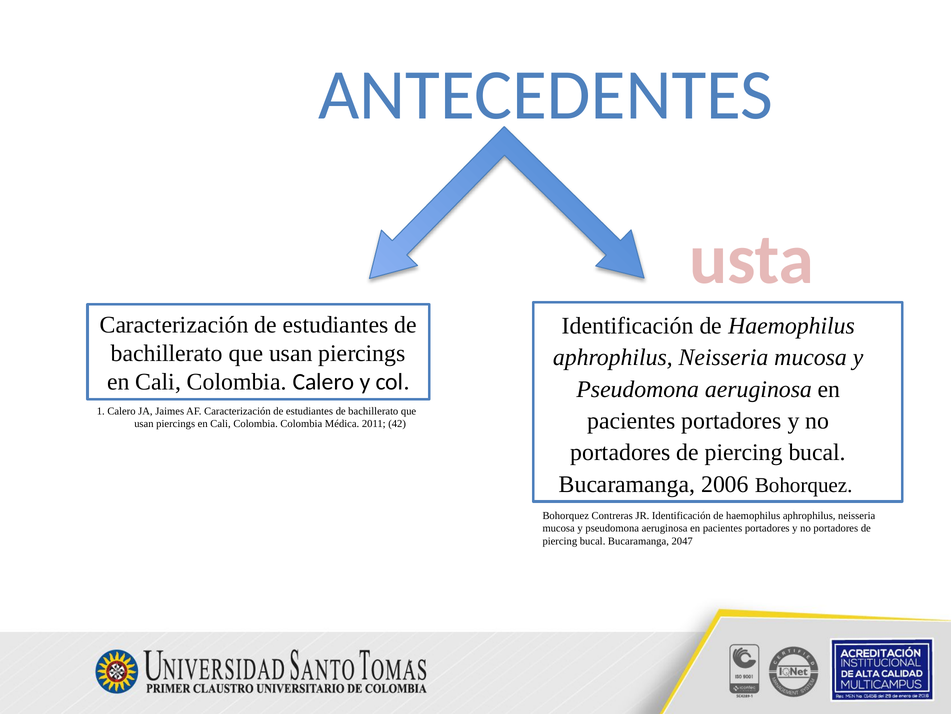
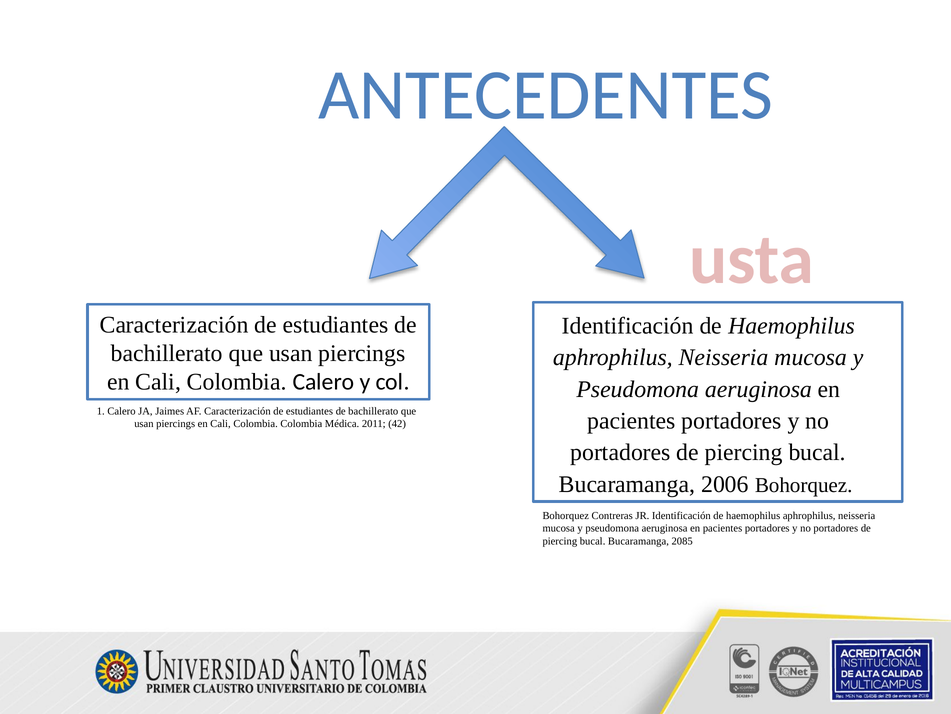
2047: 2047 -> 2085
